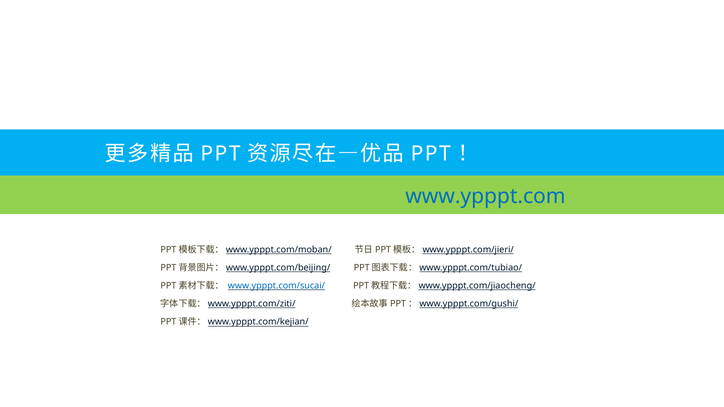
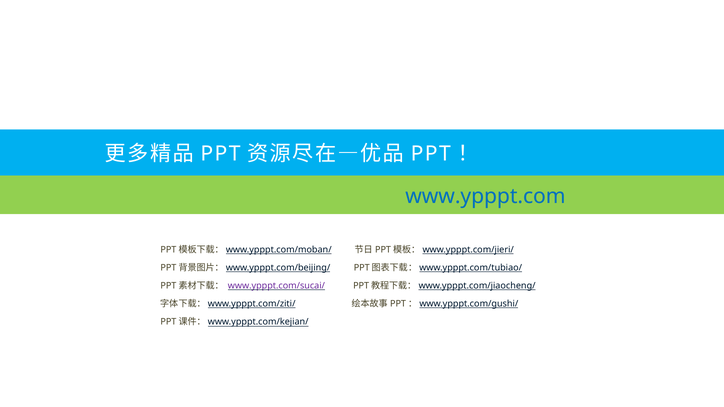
www.ypppt.com/sucai/ colour: blue -> purple
